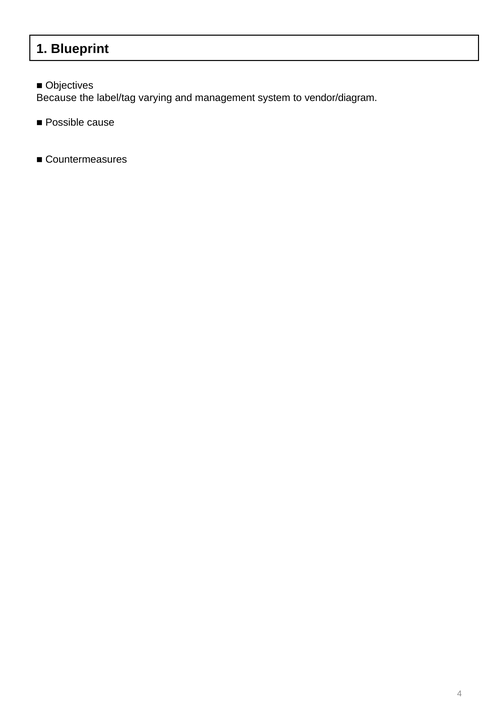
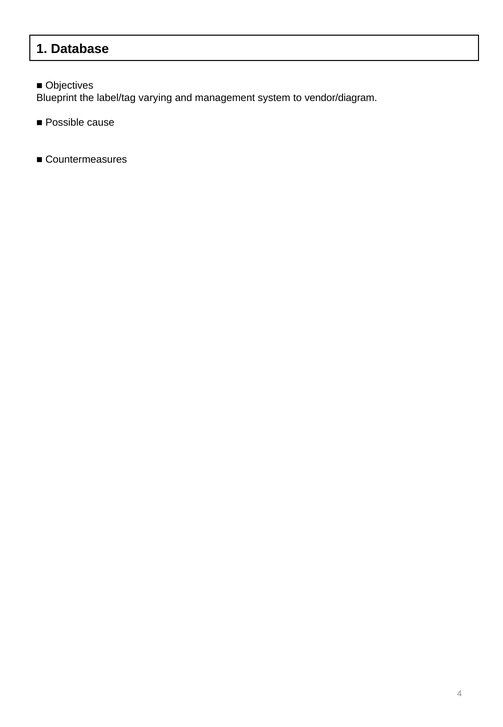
Blueprint: Blueprint -> Database
Because: Because -> Blueprint
